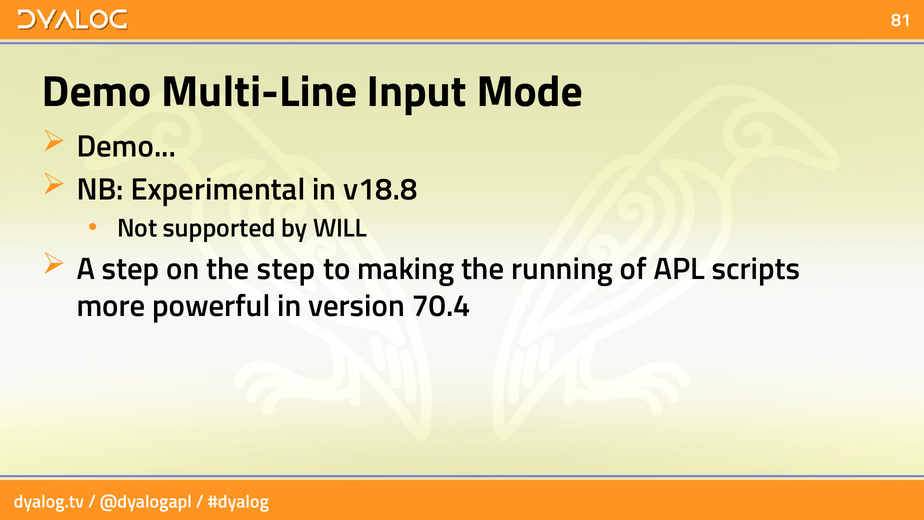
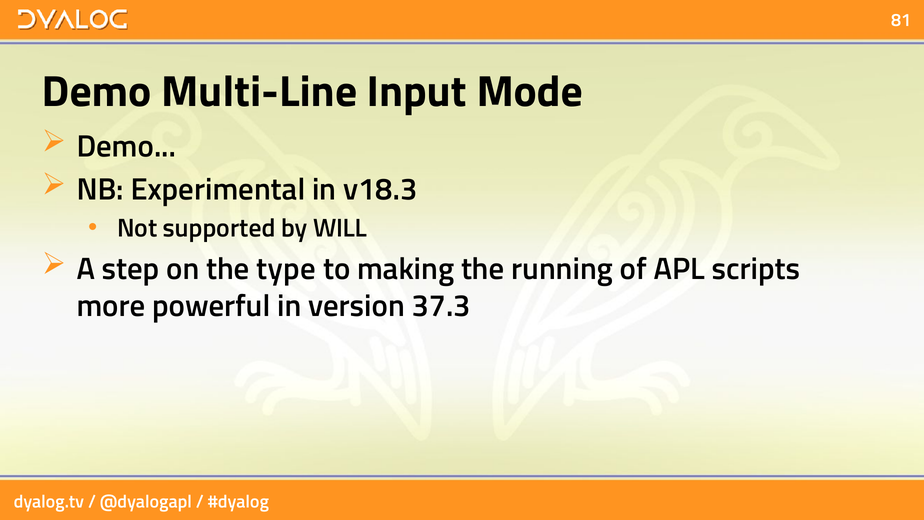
v18.8: v18.8 -> v18.3
the step: step -> type
70.4: 70.4 -> 37.3
